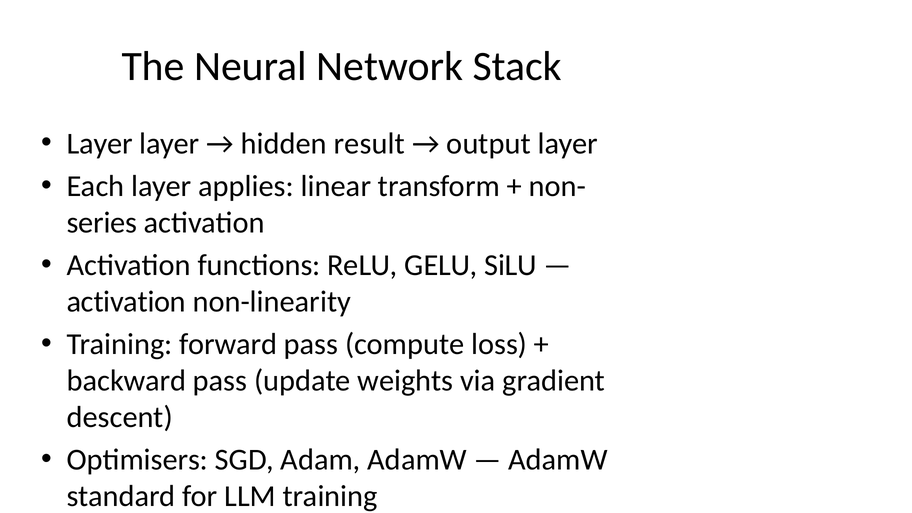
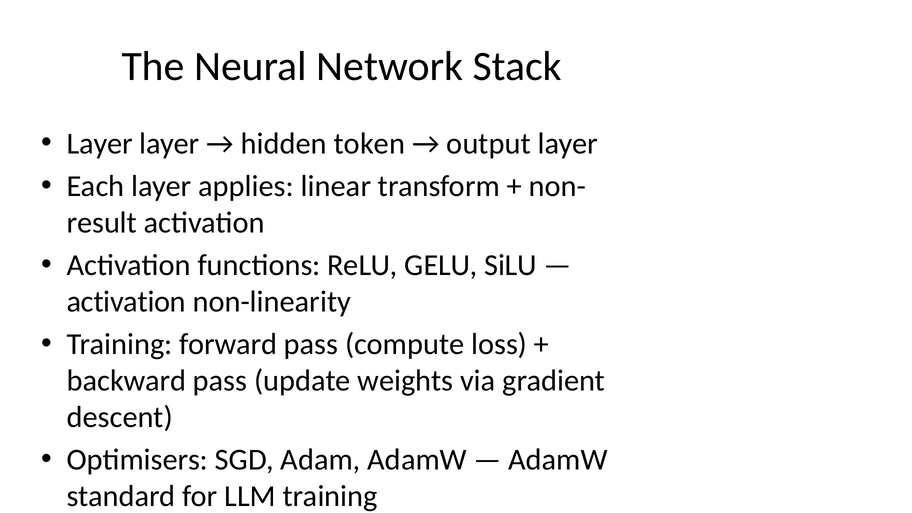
result: result -> token
series: series -> result
